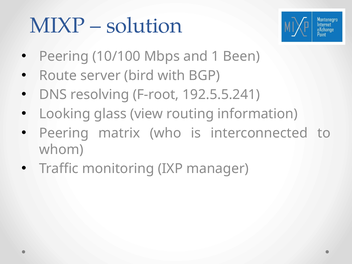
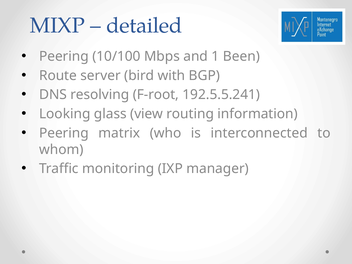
solution: solution -> detailed
